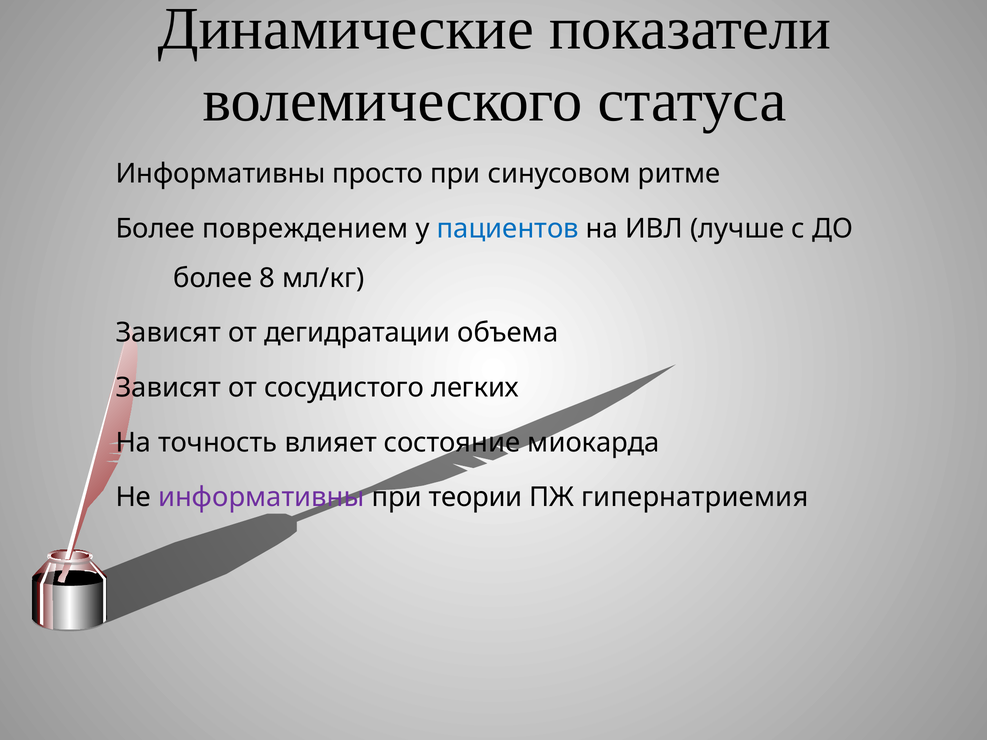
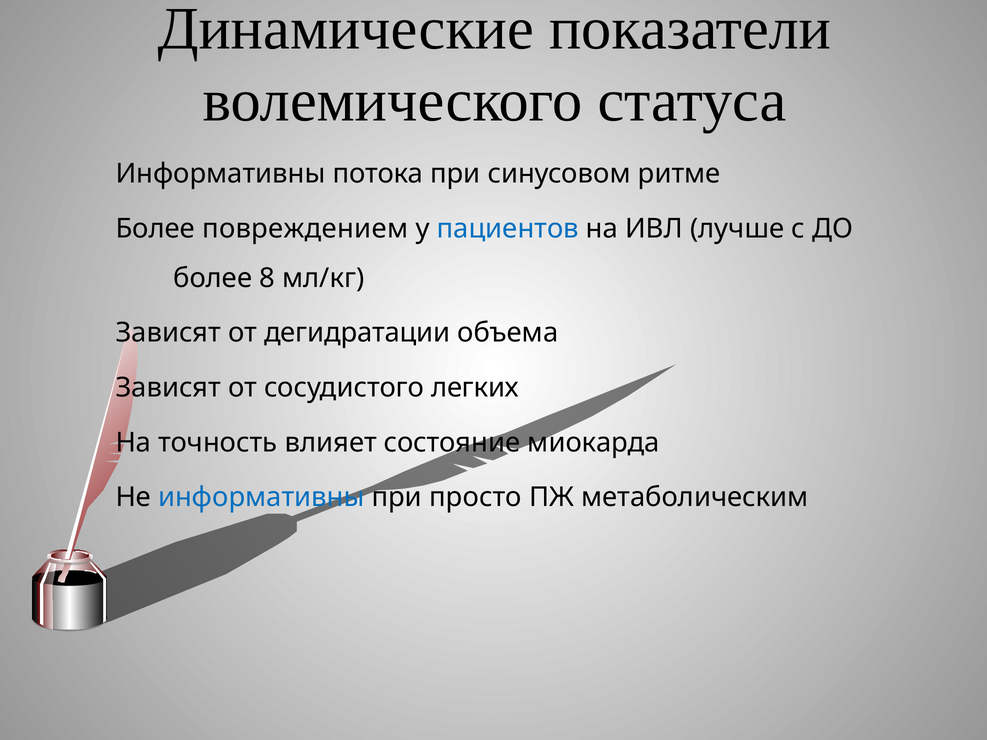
просто: просто -> потока
информативны at (261, 498) colour: purple -> blue
теории: теории -> просто
гипернатриемия: гипернатриемия -> метаболическим
